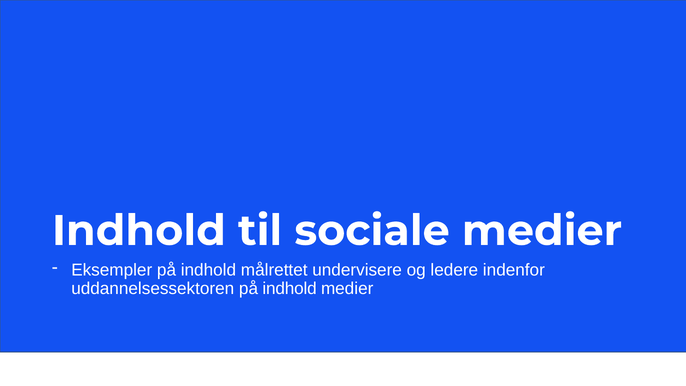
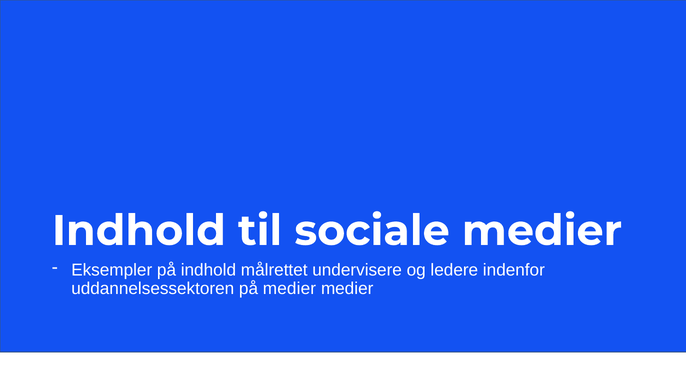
uddannelsessektoren på indhold: indhold -> medier
